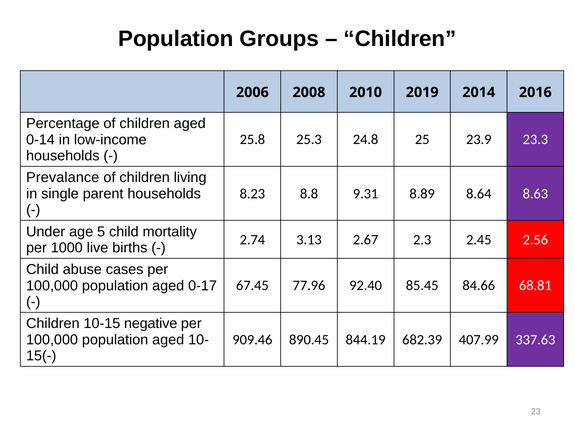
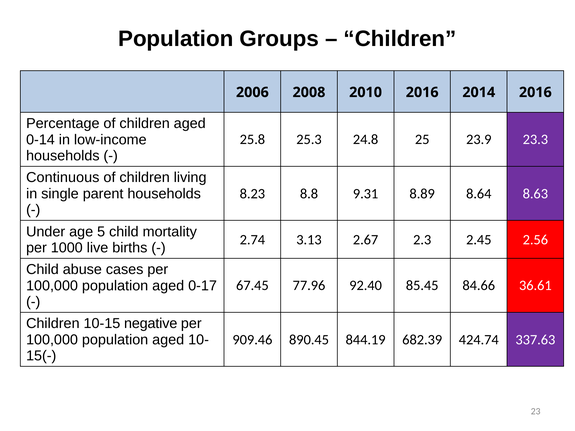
2010 2019: 2019 -> 2016
Prevalance: Prevalance -> Continuous
68.81: 68.81 -> 36.61
407.99: 407.99 -> 424.74
